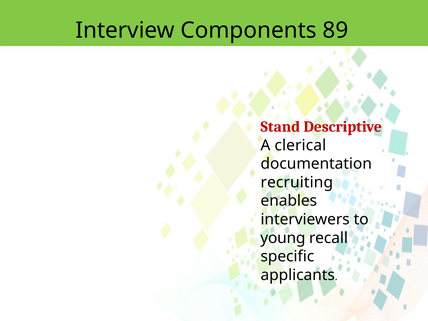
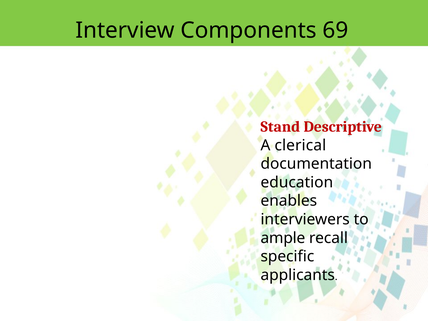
89: 89 -> 69
recruiting: recruiting -> education
young: young -> ample
